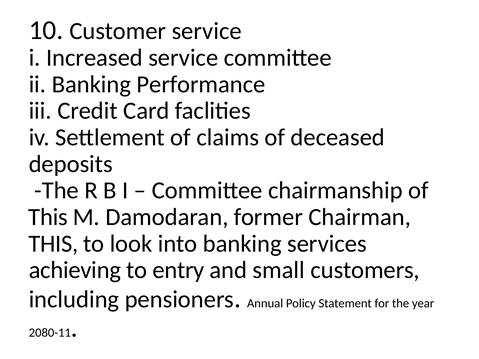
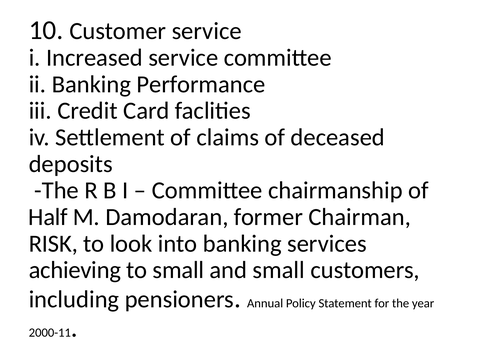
This at (48, 217): This -> Half
THIS at (53, 244): THIS -> RISK
to entry: entry -> small
2080-11: 2080-11 -> 2000-11
